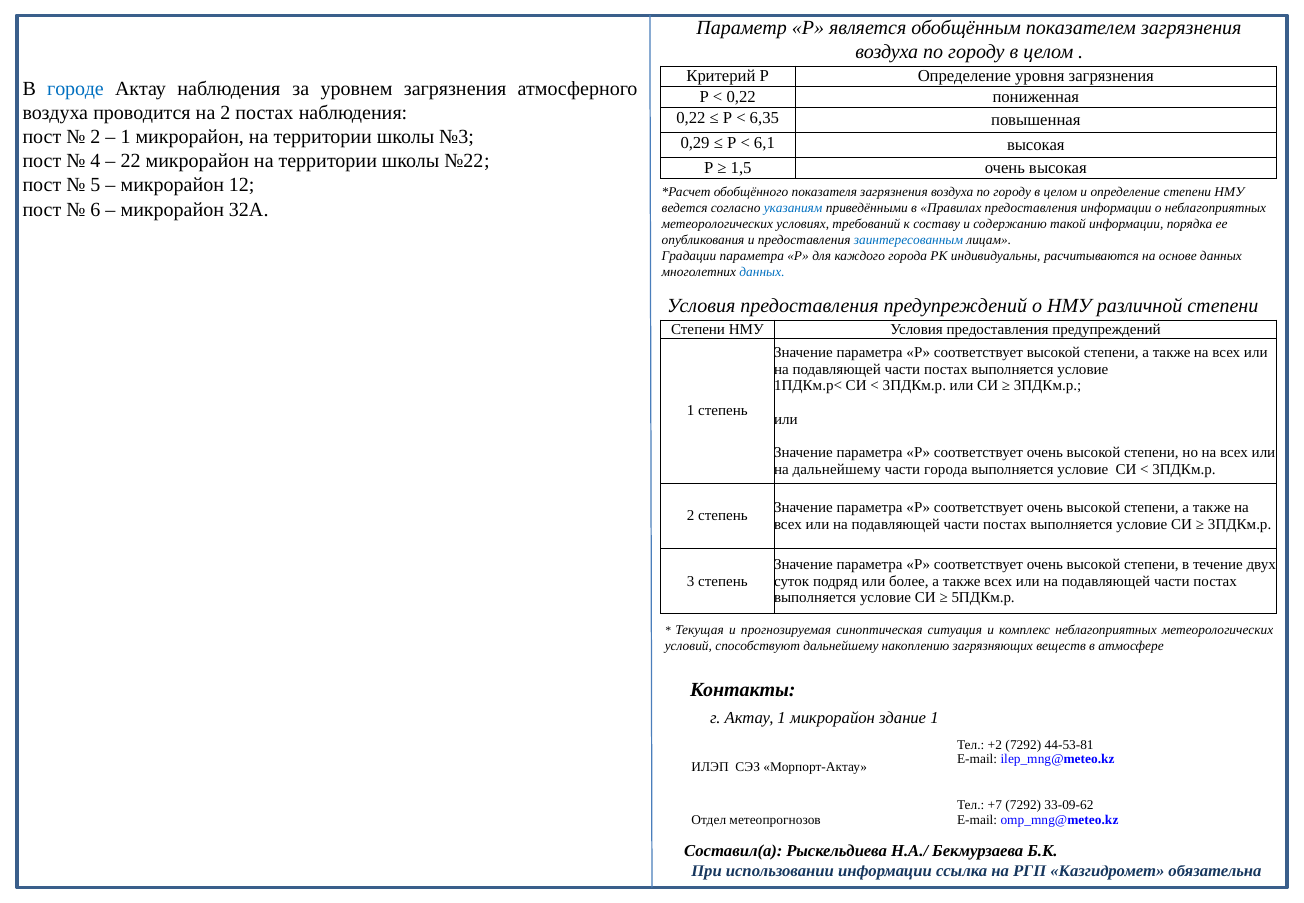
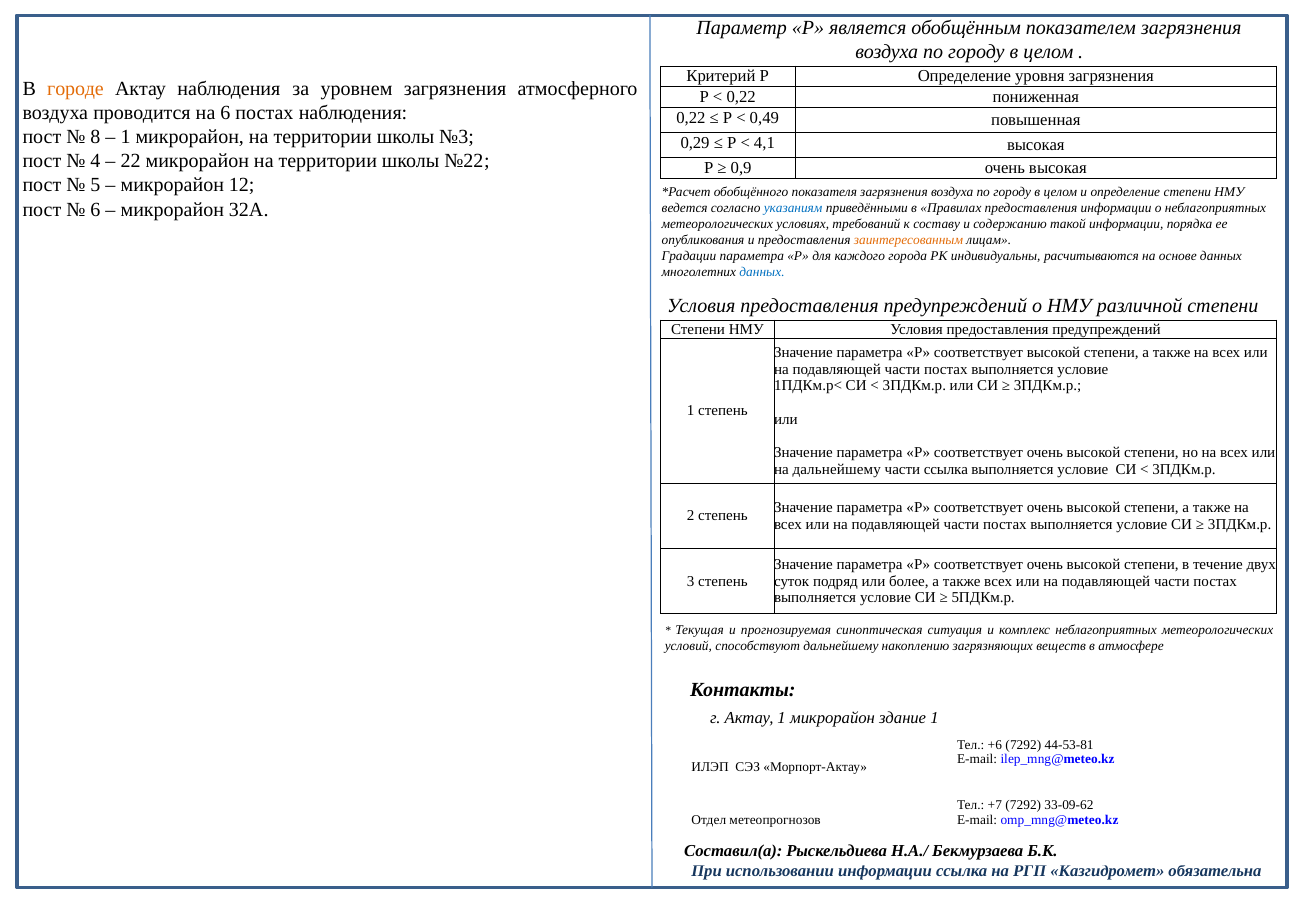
городе colour: blue -> orange
на 2: 2 -> 6
6,35: 6,35 -> 0,49
2 at (95, 137): 2 -> 8
6,1: 6,1 -> 4,1
1,5: 1,5 -> 0,9
заинтересованным colour: blue -> orange
части города: города -> ссылка
+2: +2 -> +6
